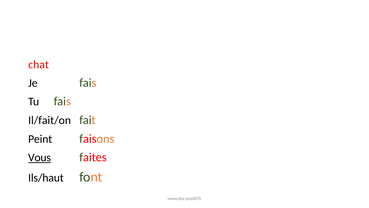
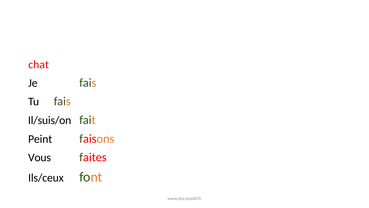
Il/fait/on: Il/fait/on -> Il/suis/on
Vous underline: present -> none
Ils/haut: Ils/haut -> Ils/ceux
